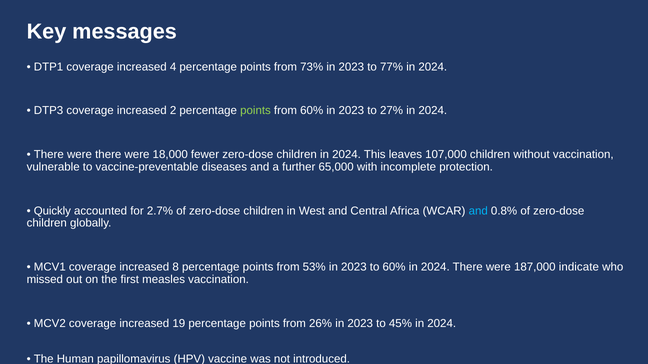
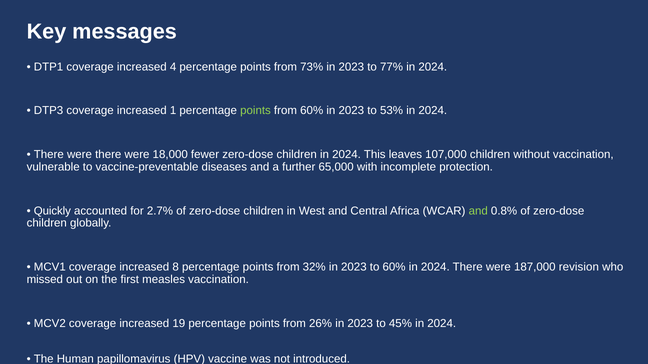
2: 2 -> 1
27%: 27% -> 53%
and at (478, 211) colour: light blue -> light green
53%: 53% -> 32%
indicate: indicate -> revision
